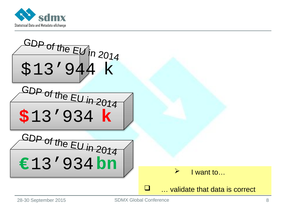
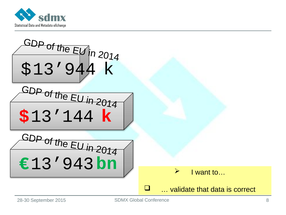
13’934 at (62, 116): 13’934 -> 13’144
13’934 at (62, 163): 13’934 -> 13’943
